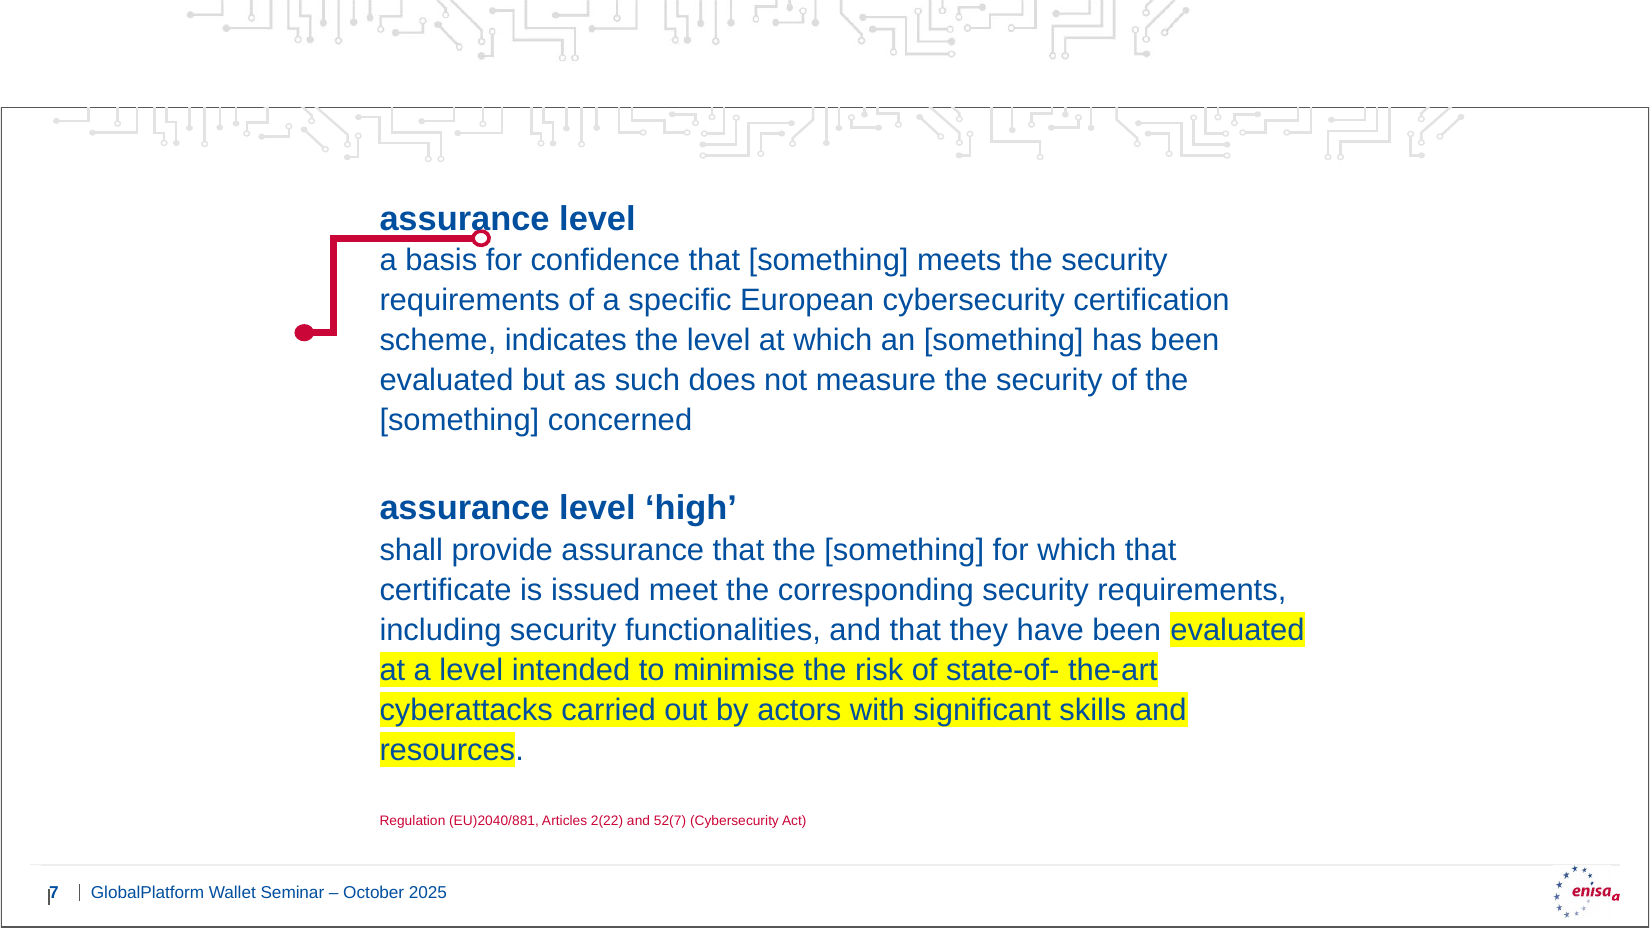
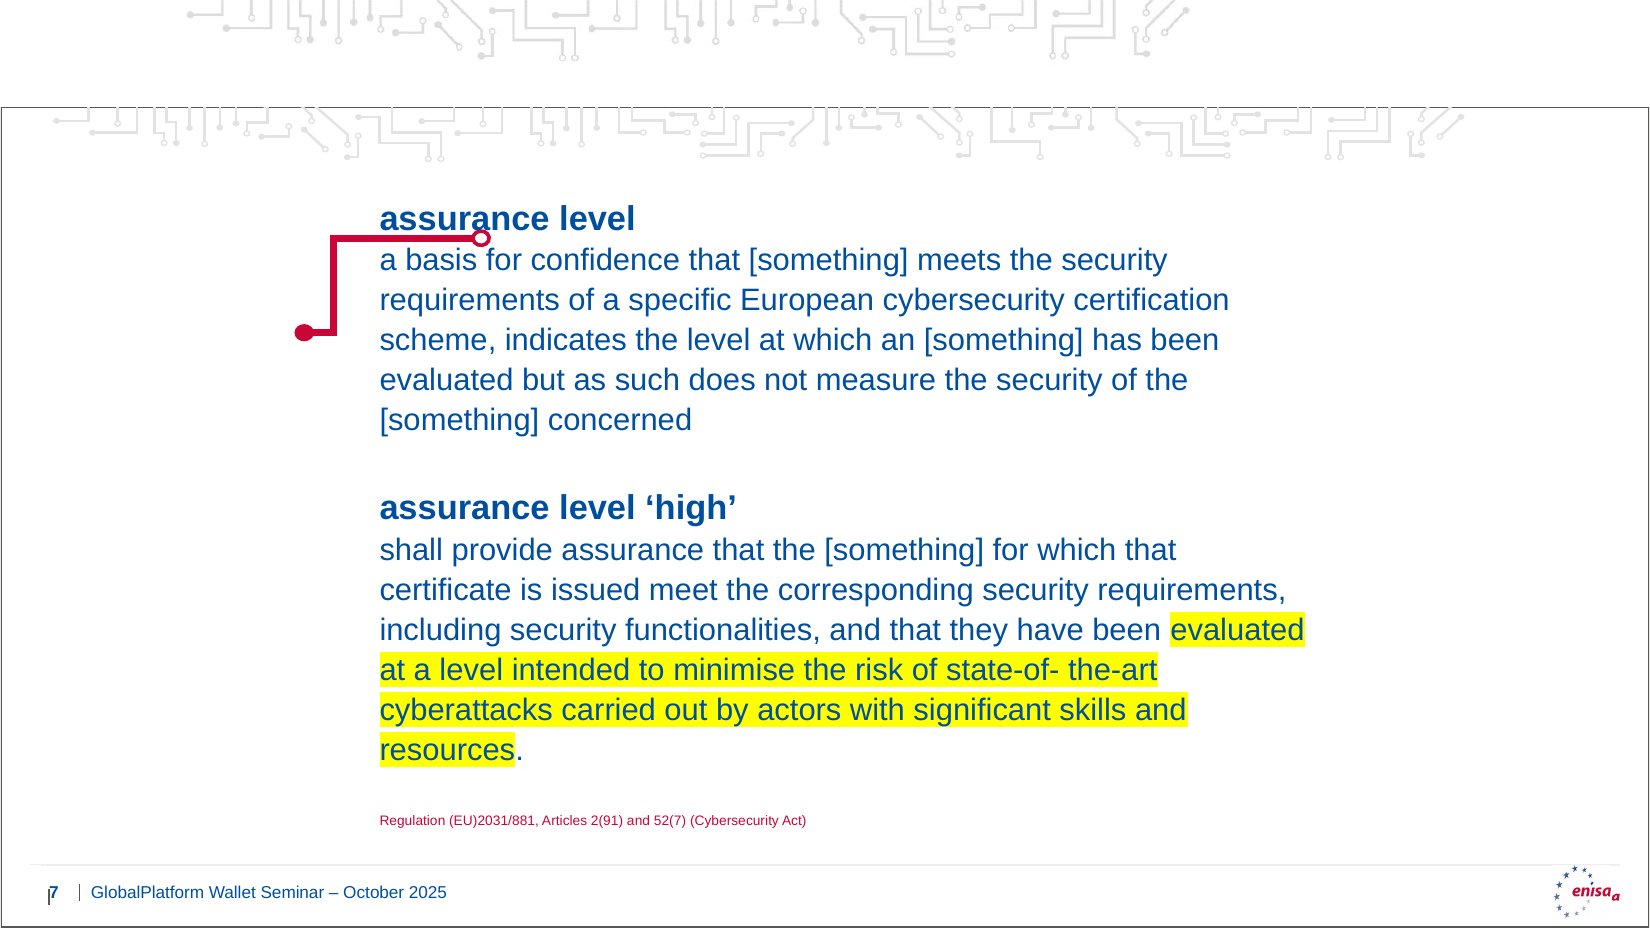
EU)2040/881: EU)2040/881 -> EU)2031/881
2(22: 2(22 -> 2(91
